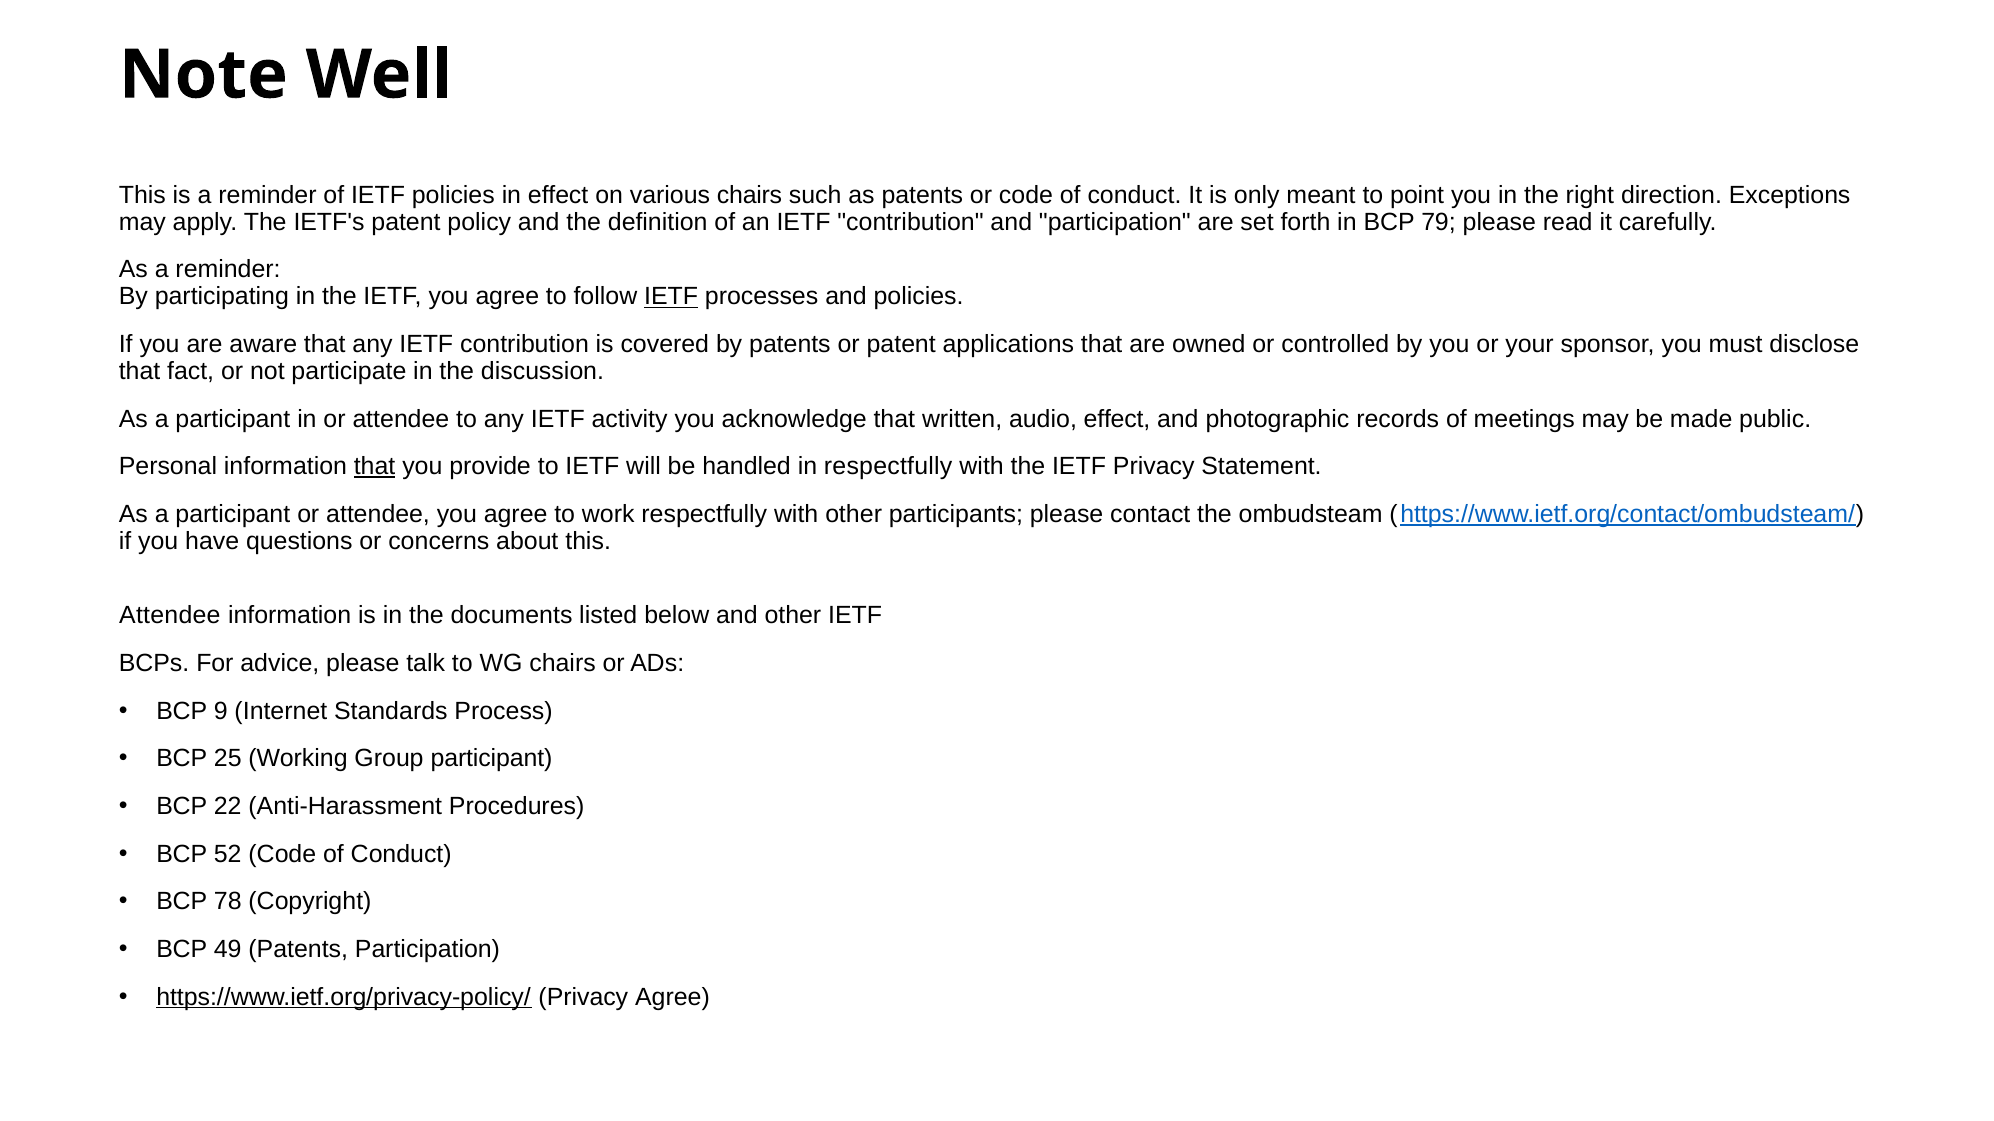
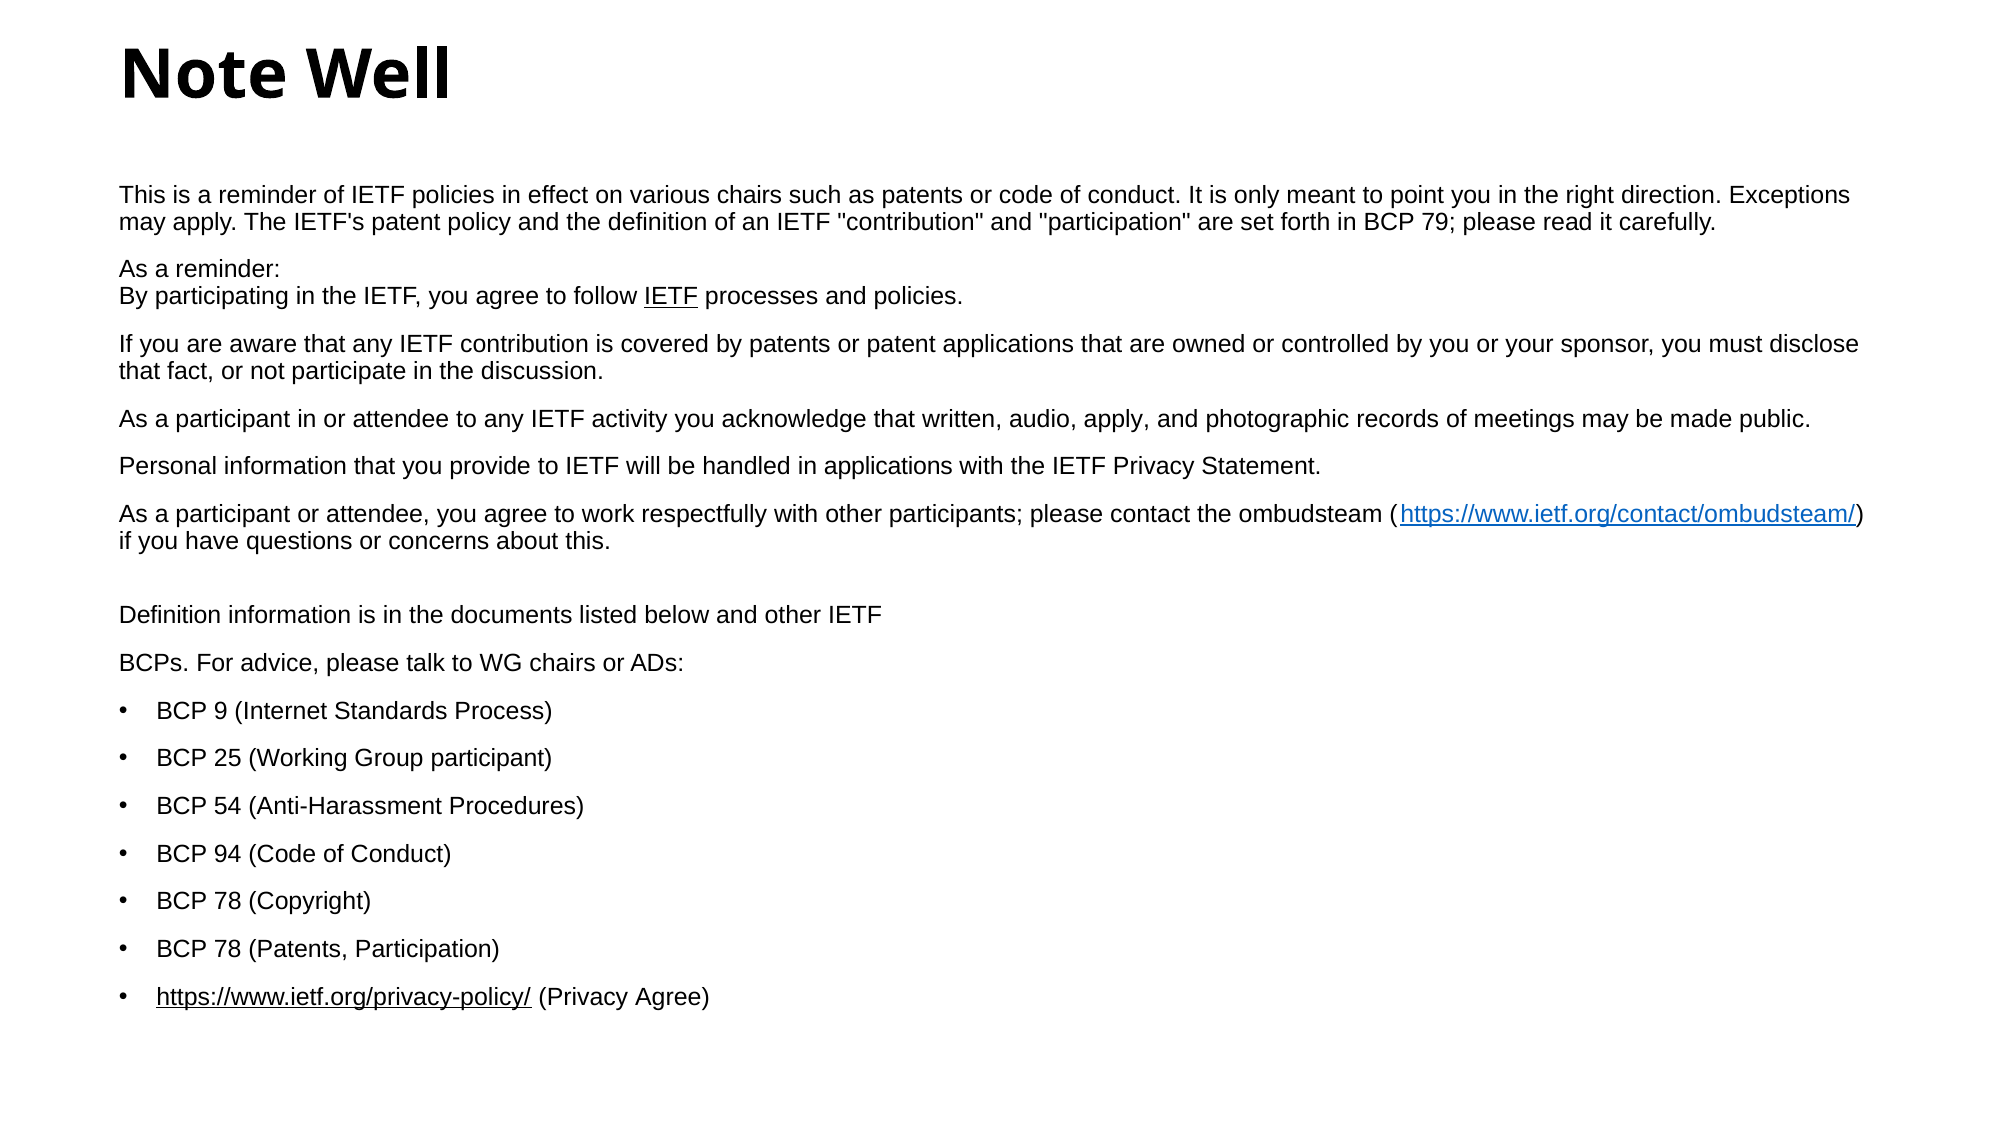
audio effect: effect -> apply
that at (375, 467) underline: present -> none
in respectfully: respectfully -> applications
Attendee at (170, 616): Attendee -> Definition
22: 22 -> 54
52: 52 -> 94
49 at (228, 950): 49 -> 78
